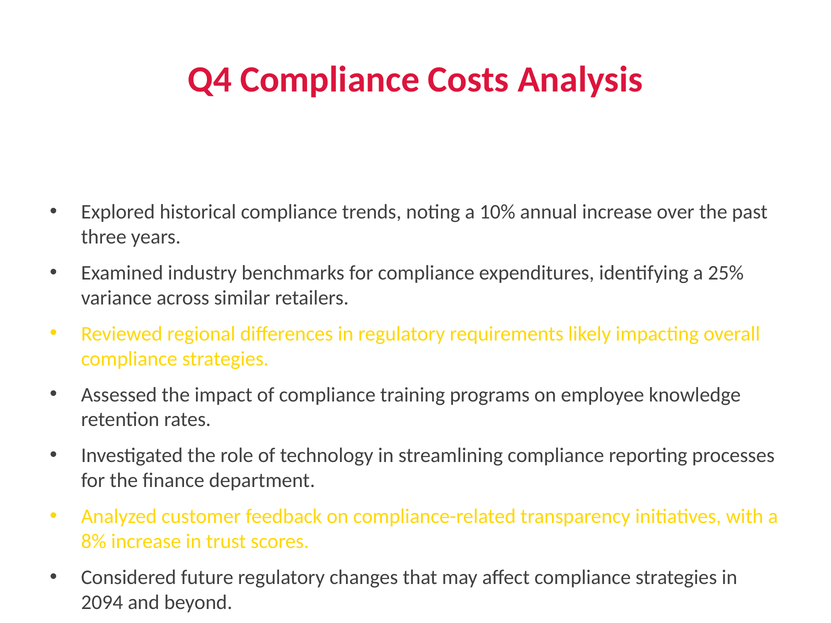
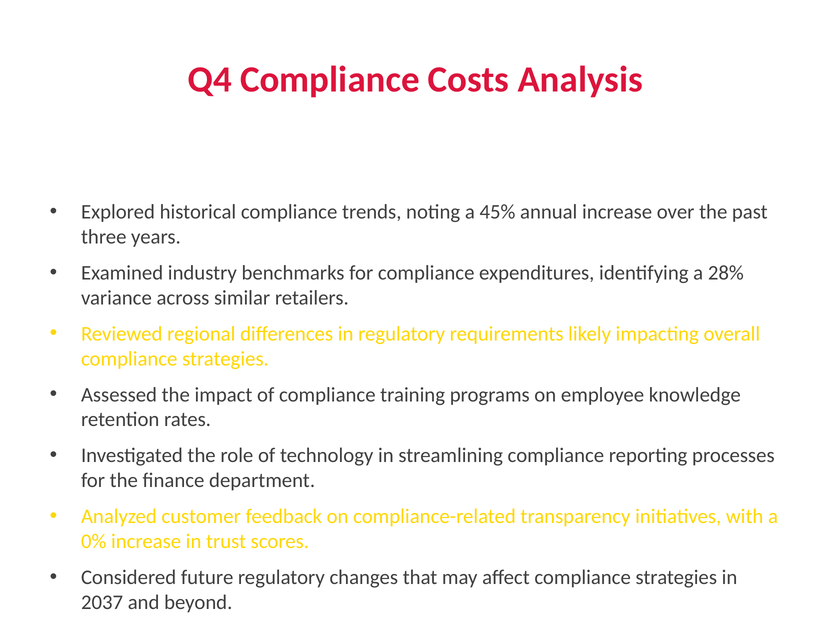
10%: 10% -> 45%
25%: 25% -> 28%
8%: 8% -> 0%
2094: 2094 -> 2037
